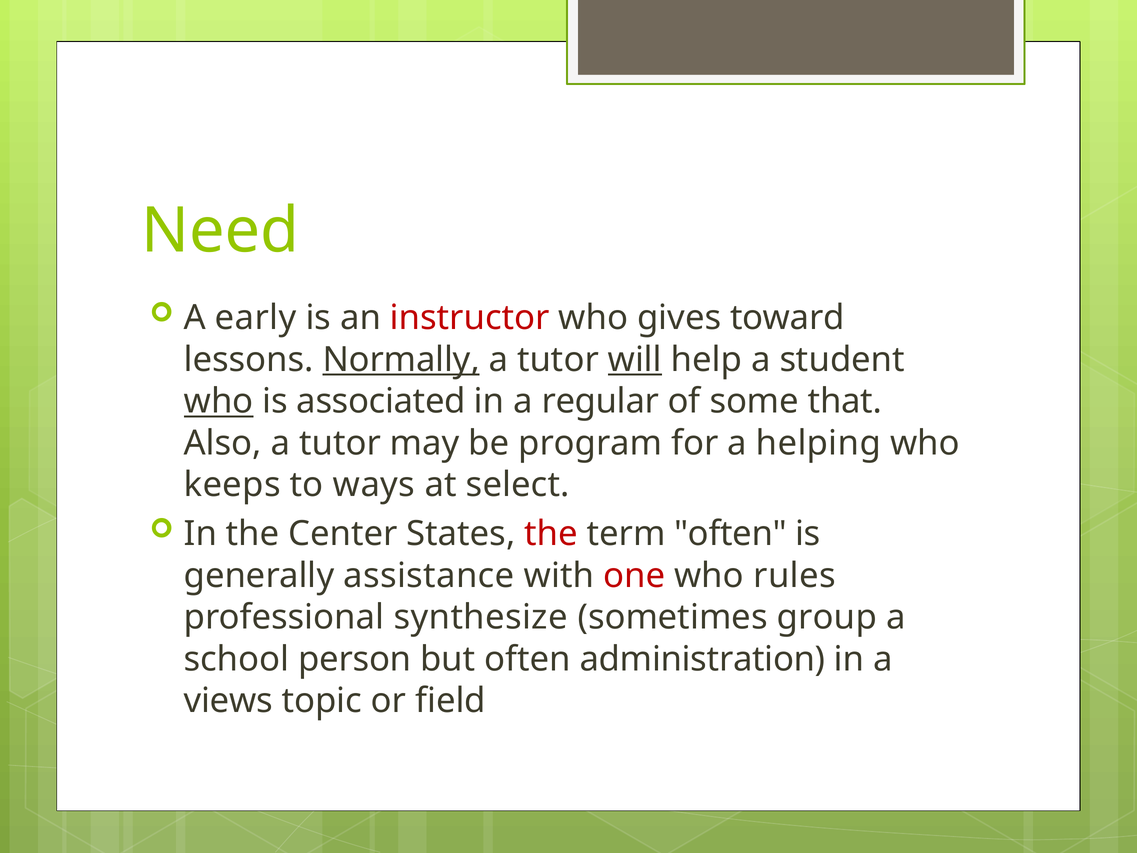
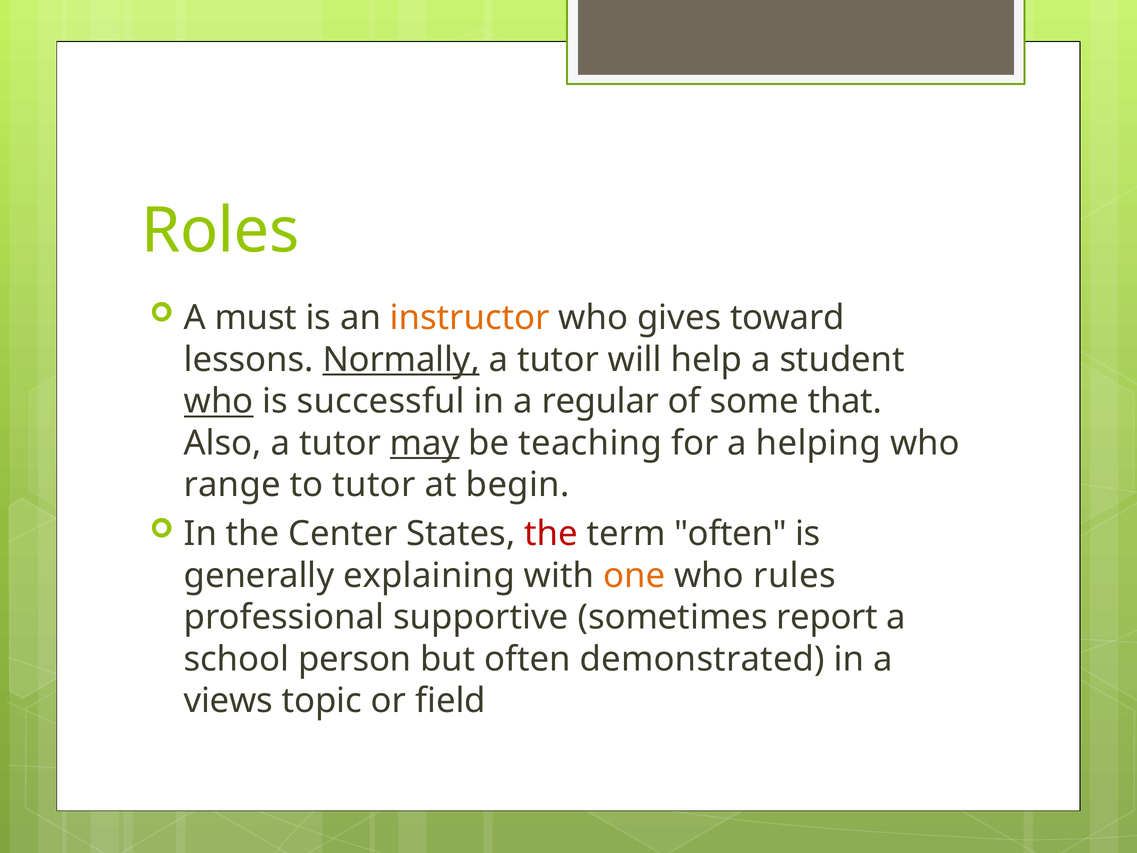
Need: Need -> Roles
early: early -> must
instructor colour: red -> orange
will underline: present -> none
associated: associated -> successful
may underline: none -> present
program: program -> teaching
keeps: keeps -> range
to ways: ways -> tutor
select: select -> begin
assistance: assistance -> explaining
one colour: red -> orange
synthesize: synthesize -> supportive
group: group -> report
administration: administration -> demonstrated
